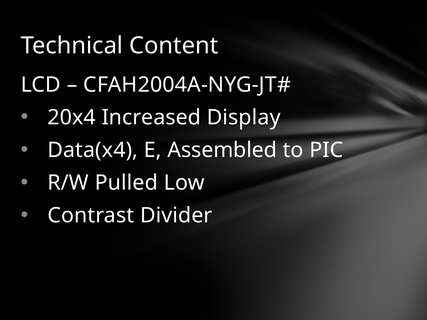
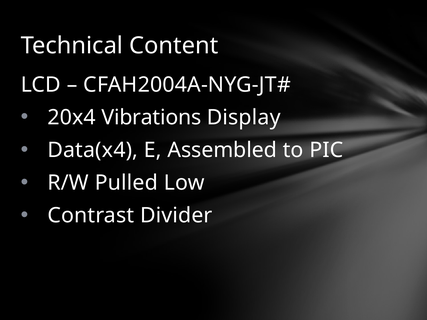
Increased: Increased -> Vibrations
